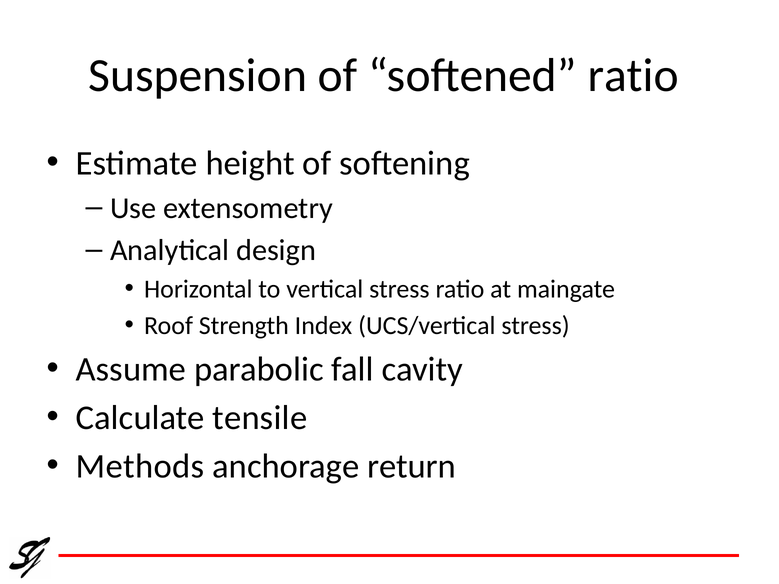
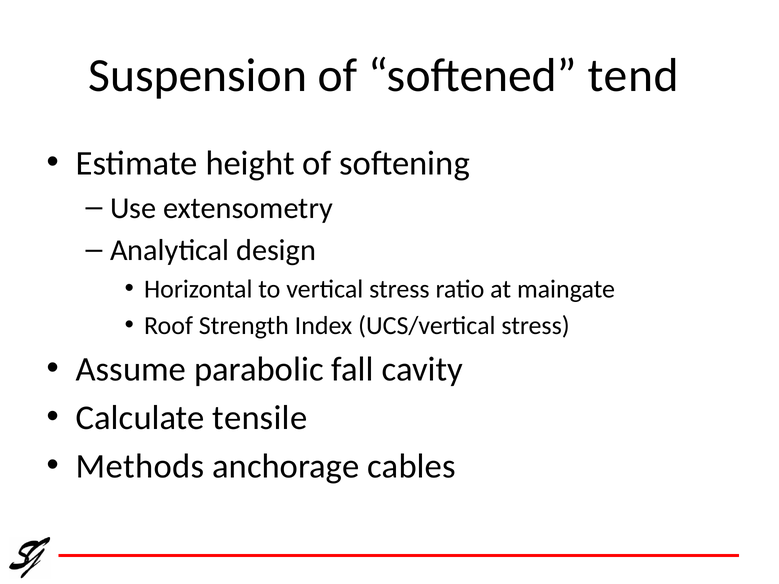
softened ratio: ratio -> tend
return: return -> cables
